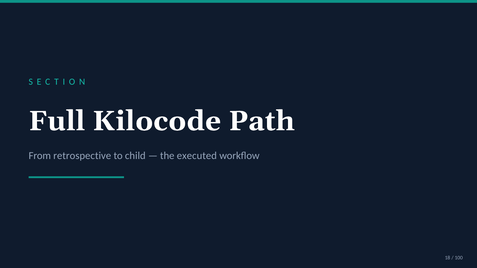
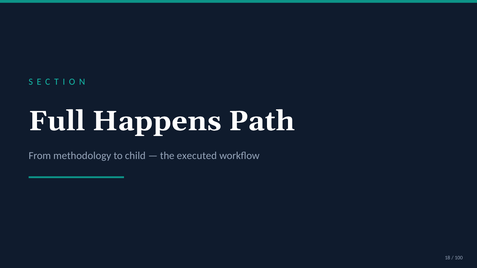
Kilocode: Kilocode -> Happens
retrospective: retrospective -> methodology
